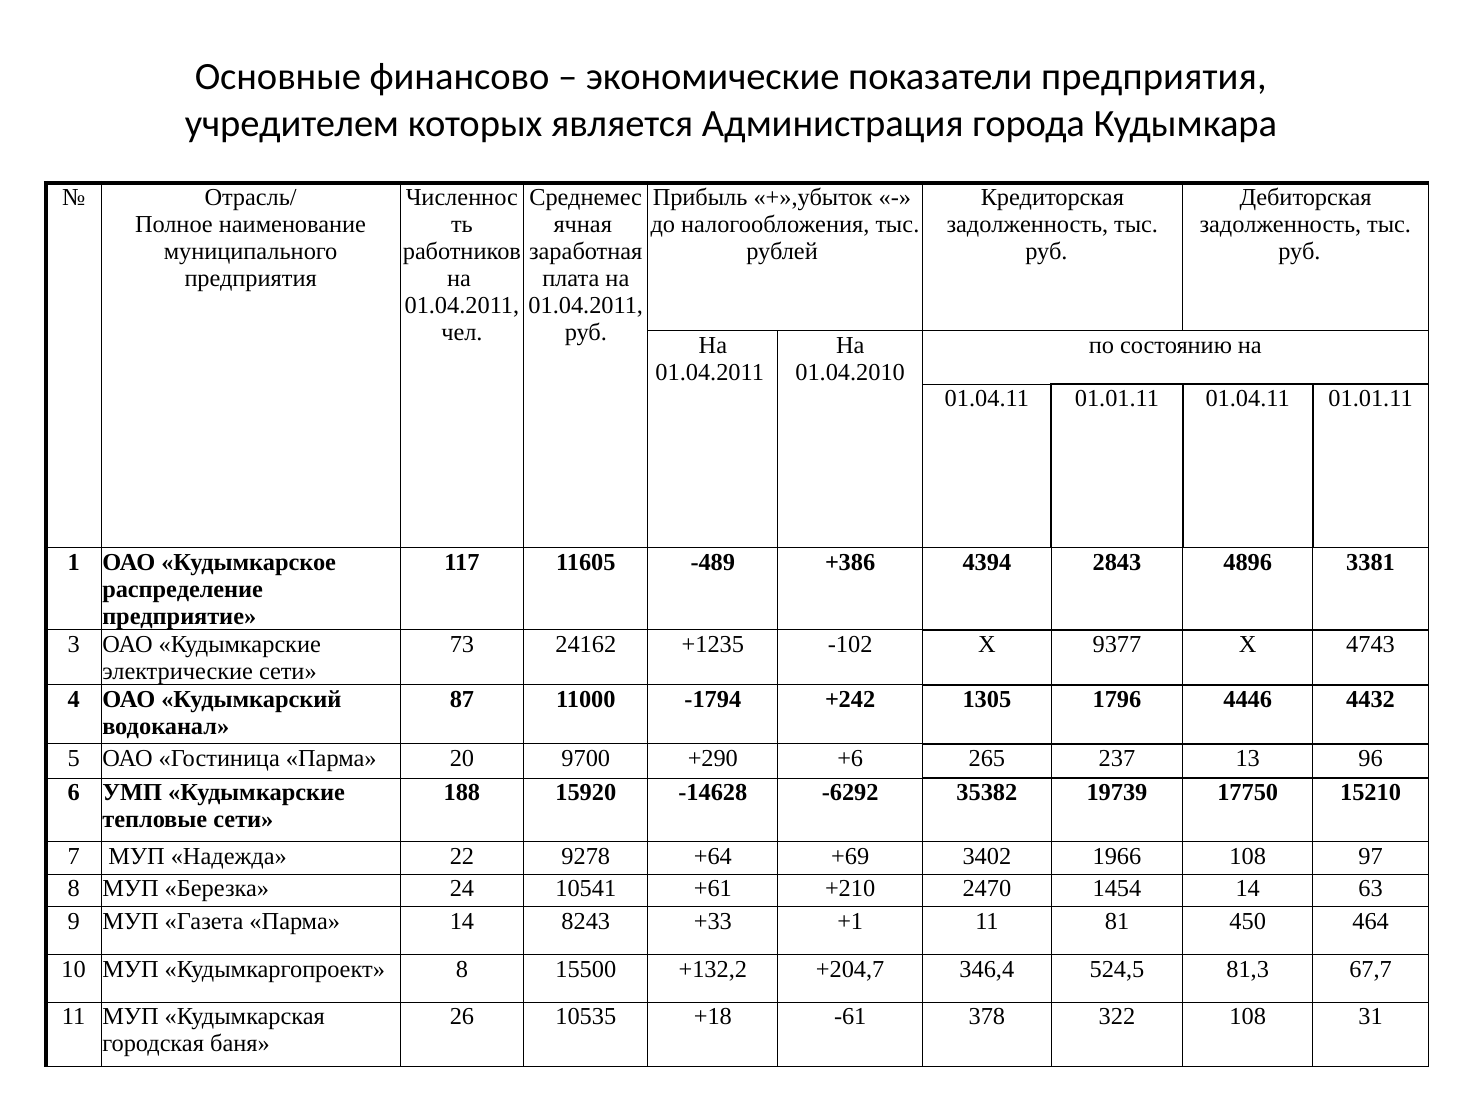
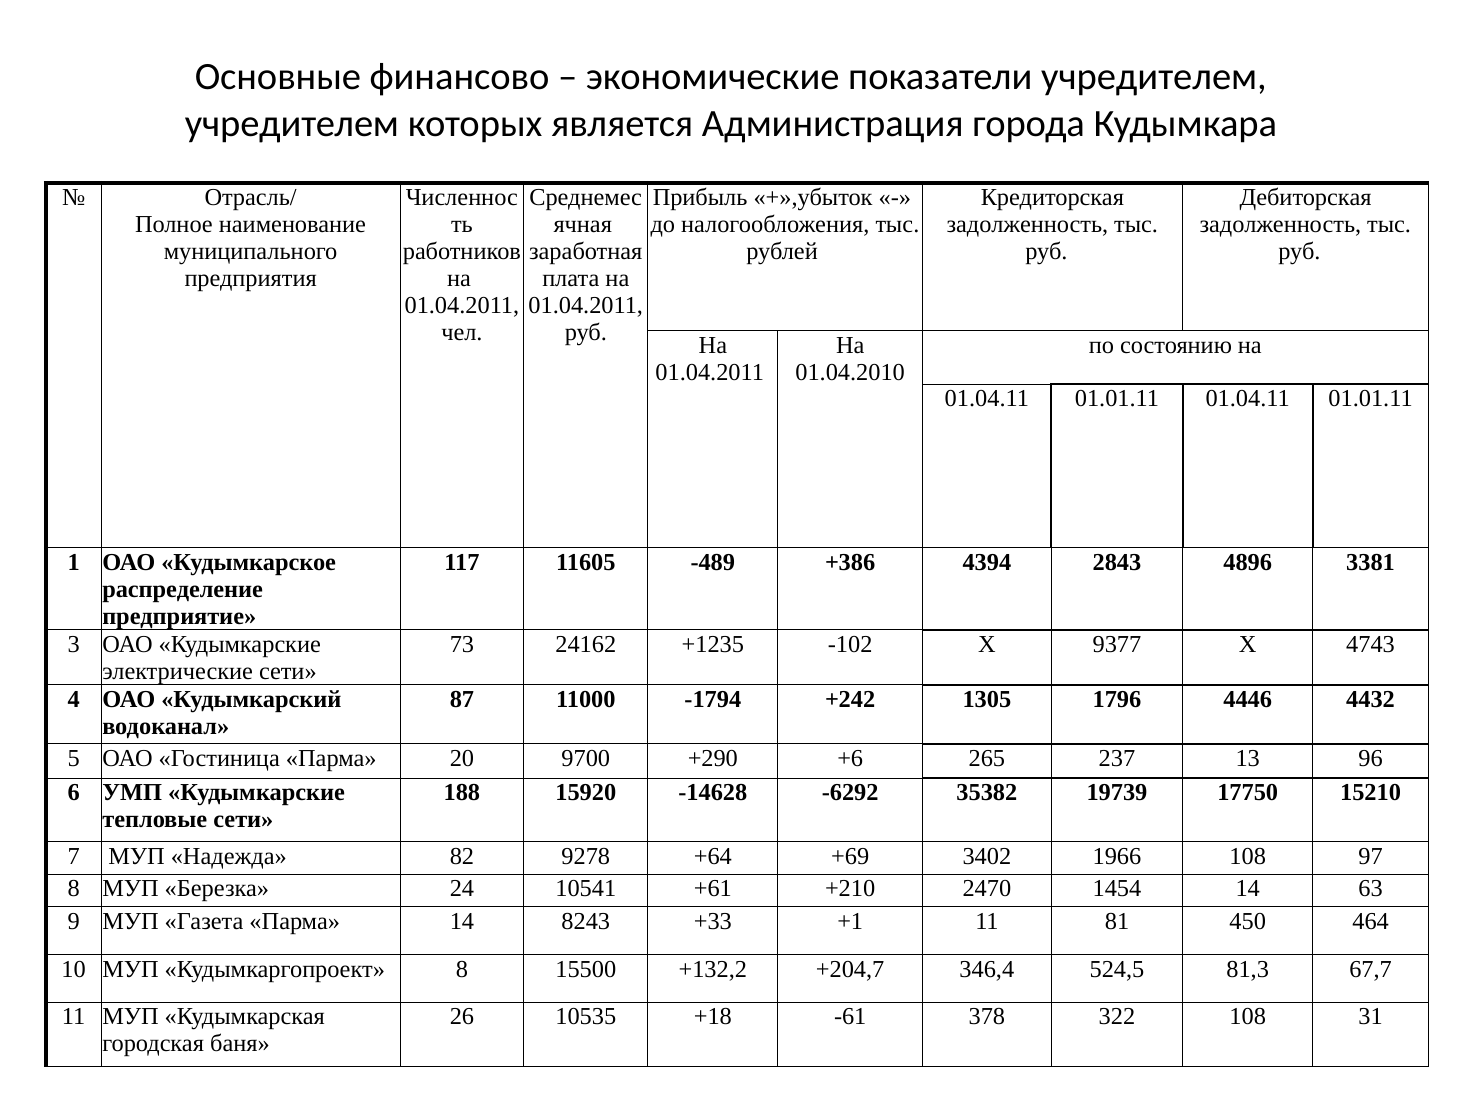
показатели предприятия: предприятия -> учредителем
22: 22 -> 82
